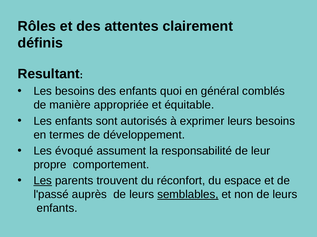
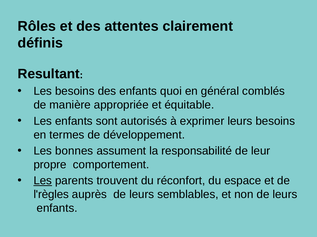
évoqué: évoqué -> bonnes
l'passé: l'passé -> l'règles
semblables underline: present -> none
